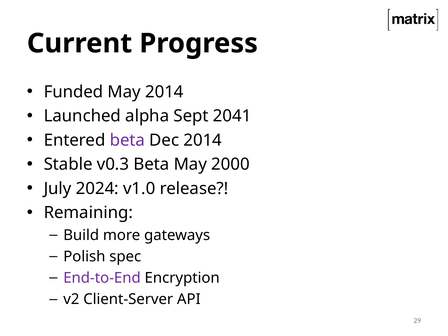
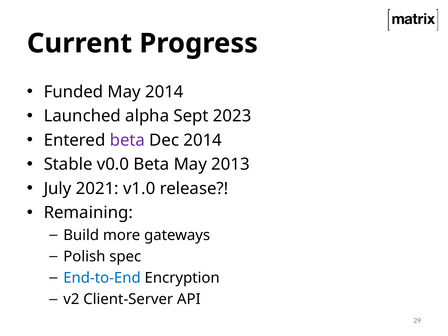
2041: 2041 -> 2023
v0.3: v0.3 -> v0.0
2000: 2000 -> 2013
2024: 2024 -> 2021
End-to-End colour: purple -> blue
